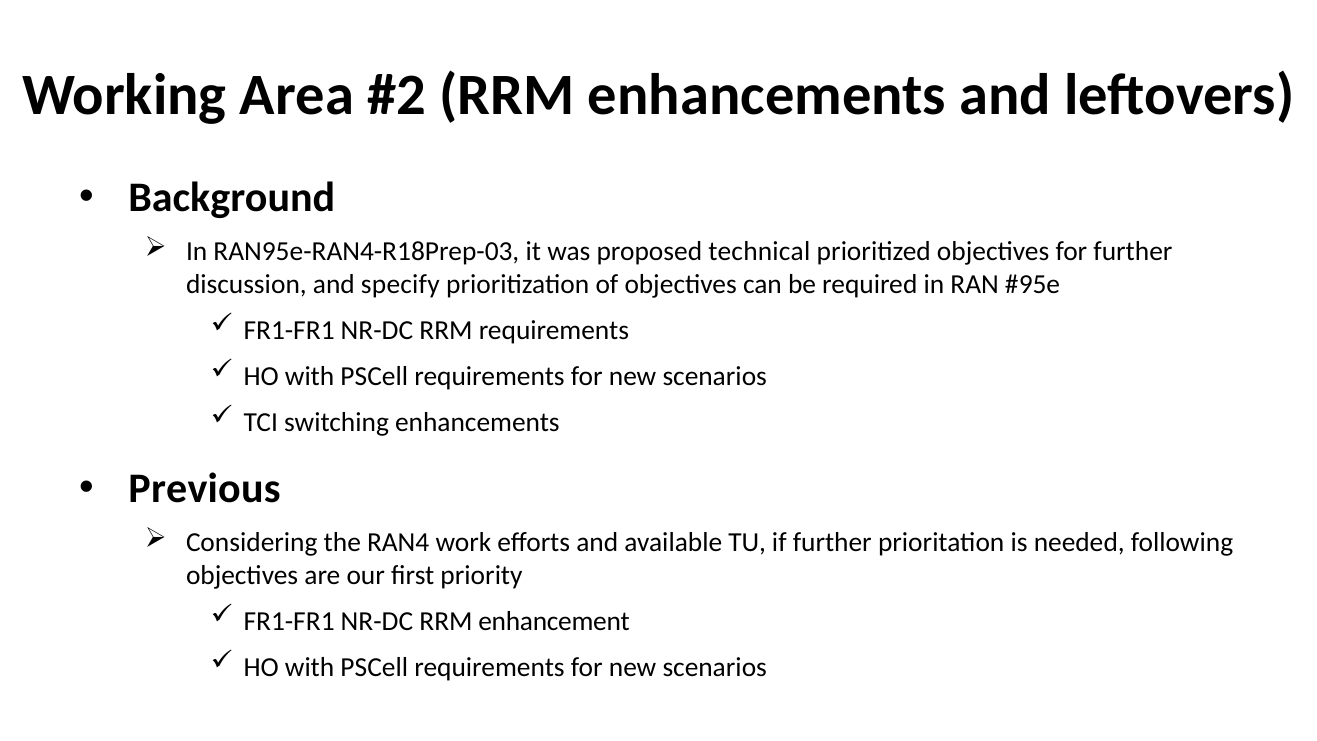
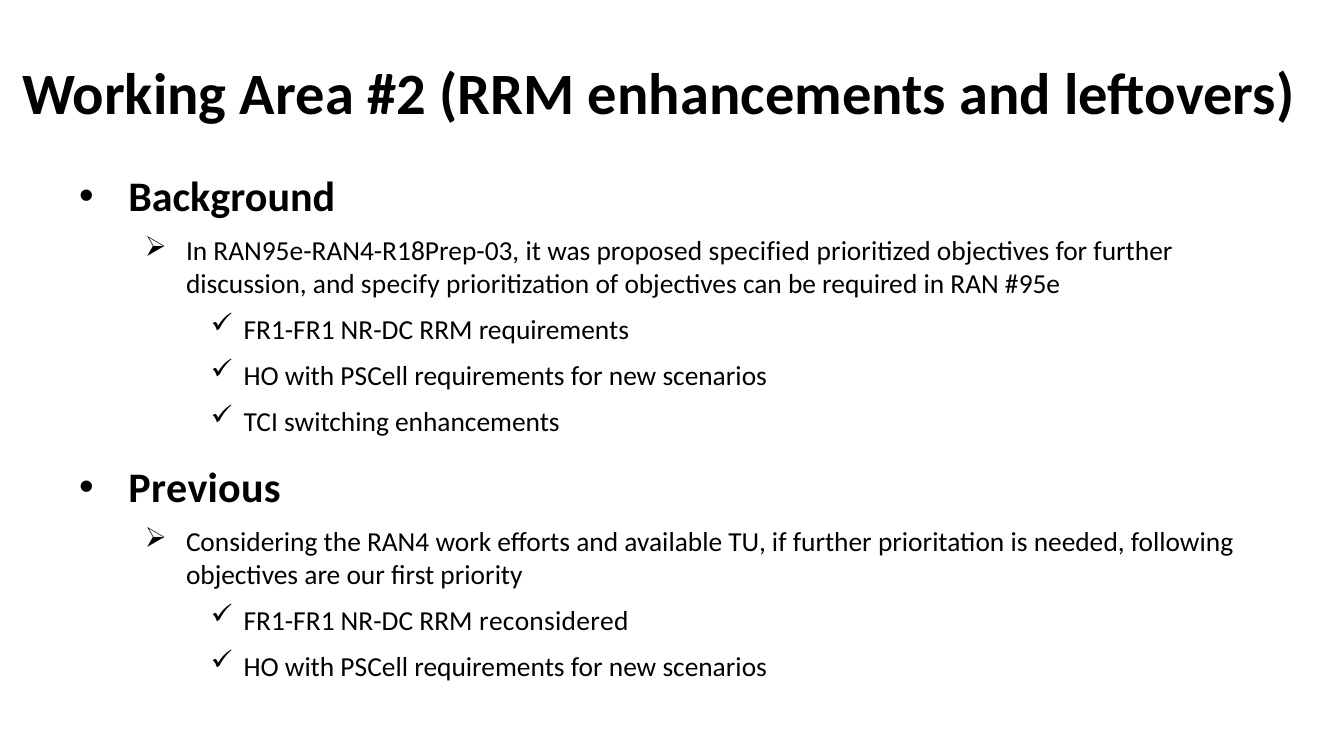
technical: technical -> specified
enhancement: enhancement -> reconsidered
